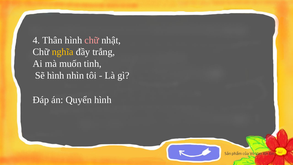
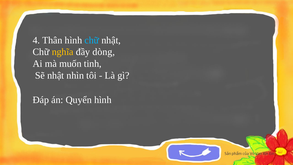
chữ at (92, 40) colour: pink -> light blue
trắng: trắng -> dòng
Sẽ hình: hình -> nhật
